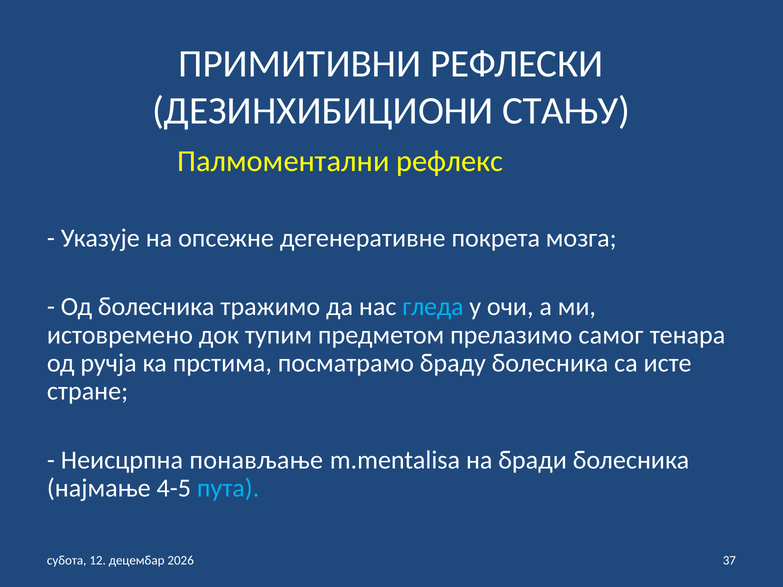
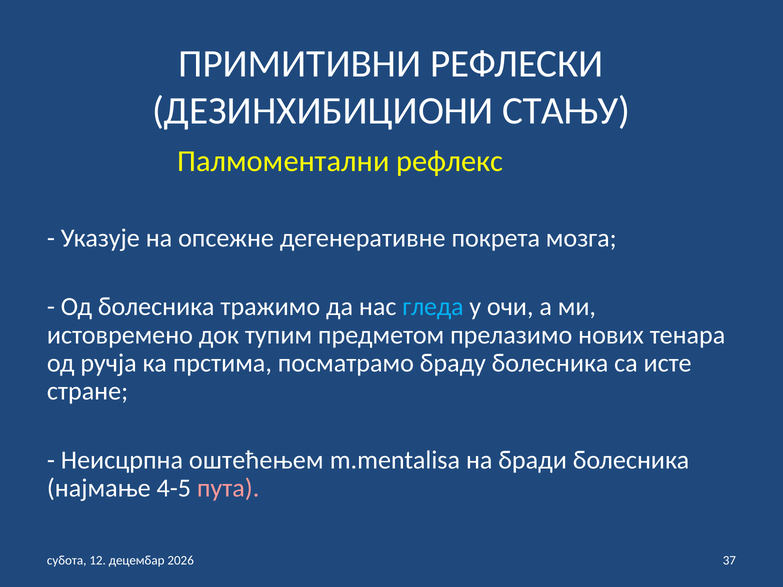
самог: самог -> нових
понављање: понављање -> оштећењем
пута colour: light blue -> pink
